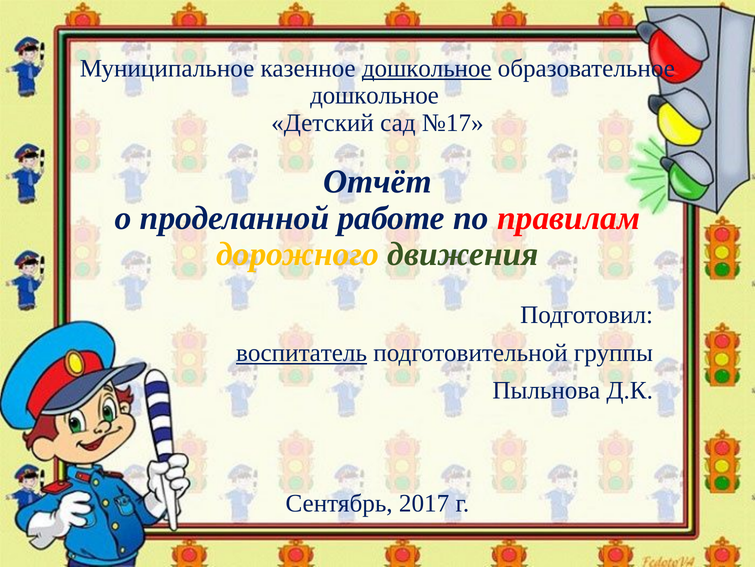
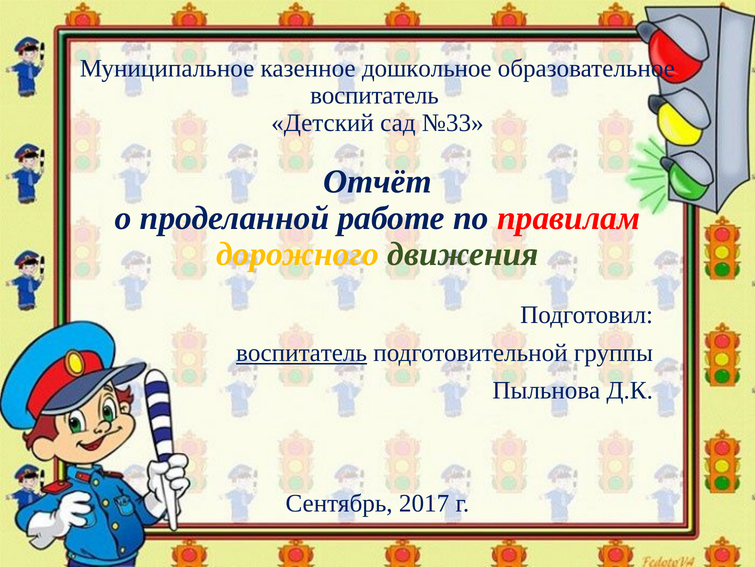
дошкольное at (427, 68) underline: present -> none
дошкольное at (374, 95): дошкольное -> воспитатель
№17: №17 -> №33
